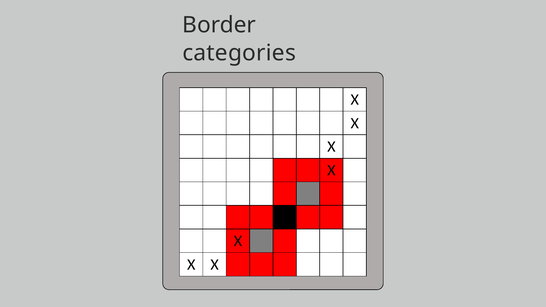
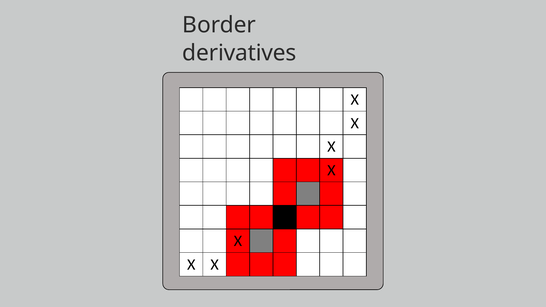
categories: categories -> derivatives
